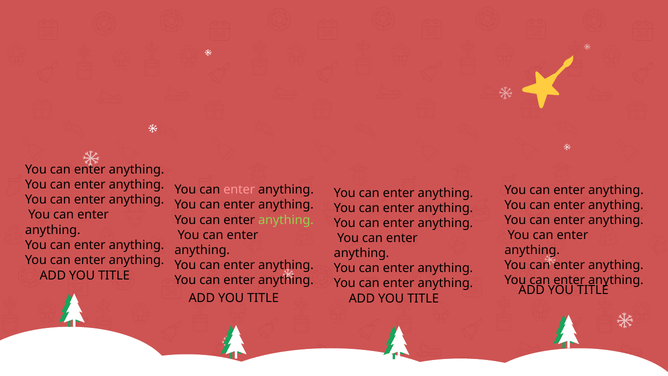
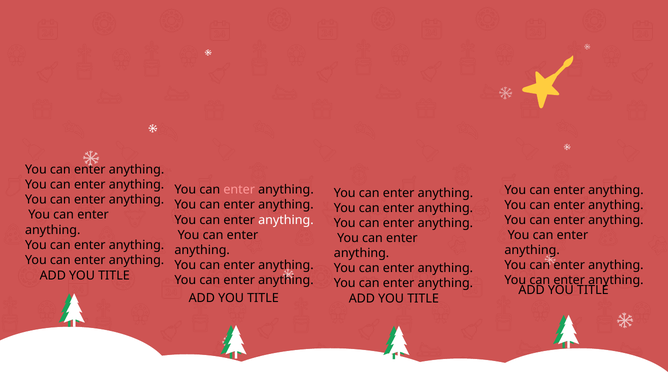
anything at (286, 220) colour: light green -> white
